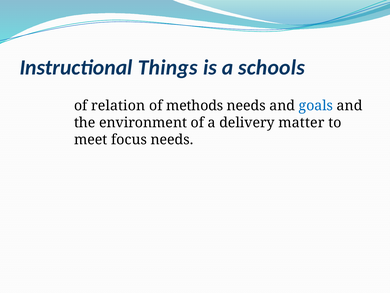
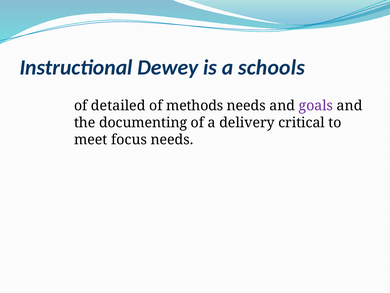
Things: Things -> Dewey
relation: relation -> detailed
goals colour: blue -> purple
environment: environment -> documenting
matter: matter -> critical
